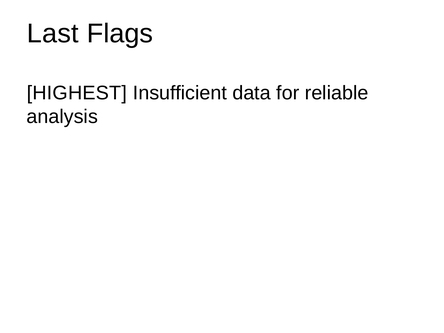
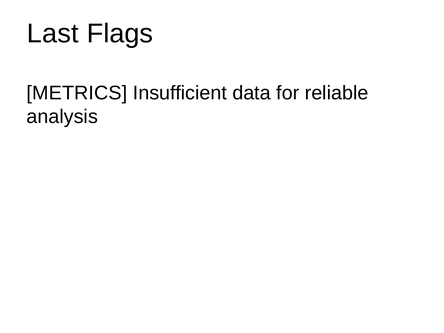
HIGHEST: HIGHEST -> METRICS
